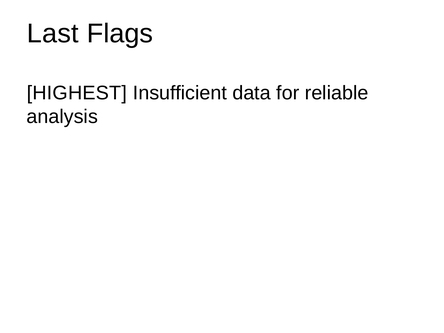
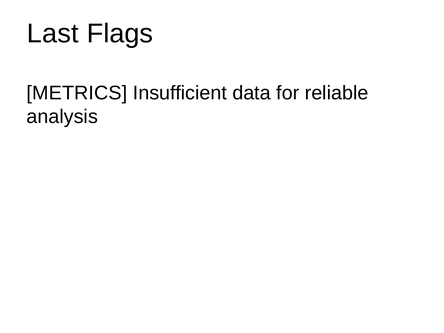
HIGHEST: HIGHEST -> METRICS
